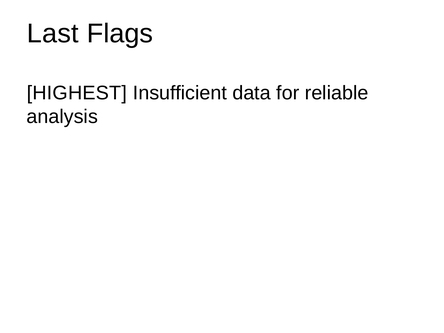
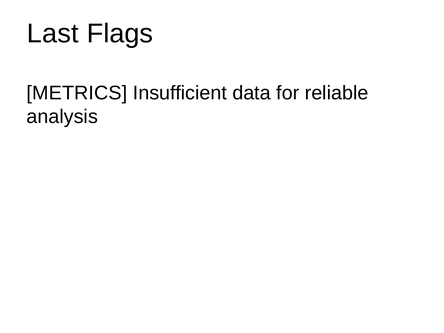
HIGHEST: HIGHEST -> METRICS
